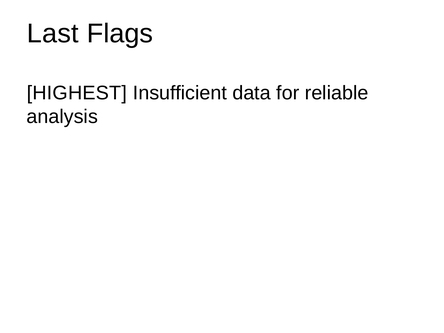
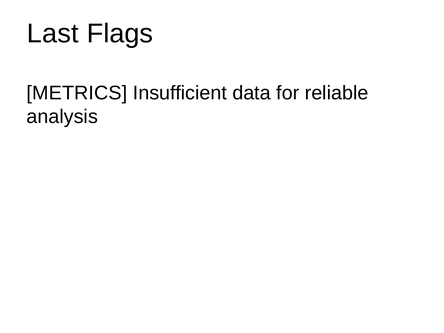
HIGHEST: HIGHEST -> METRICS
